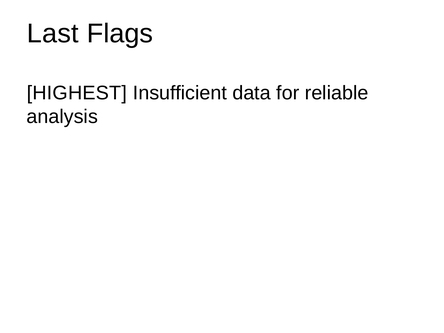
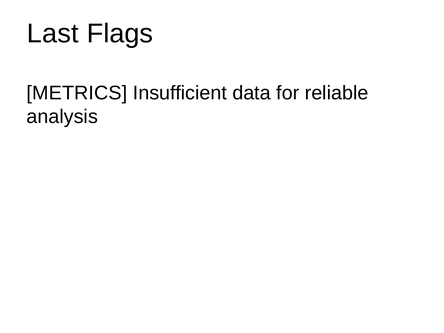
HIGHEST: HIGHEST -> METRICS
